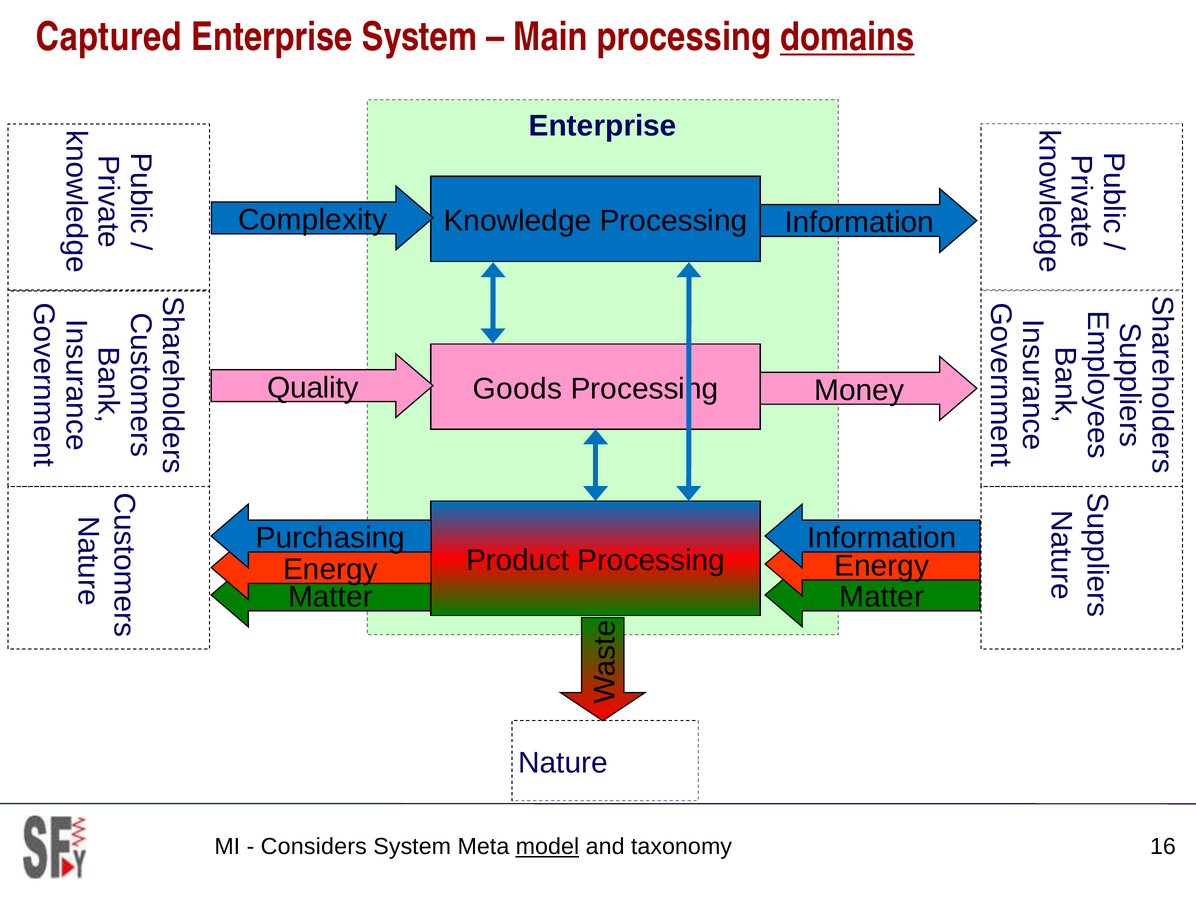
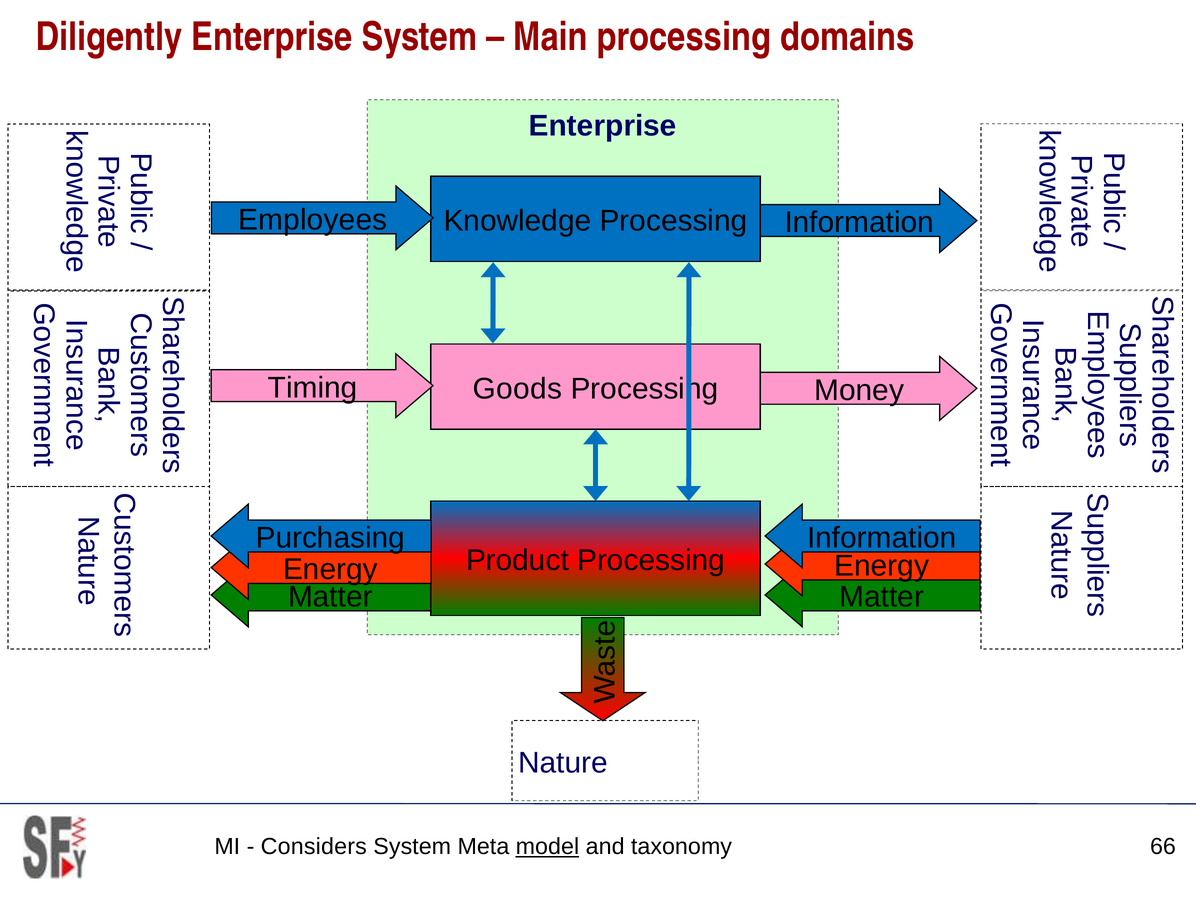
Captured: Captured -> Diligently
domains underline: present -> none
Complexity: Complexity -> Employees
Quality: Quality -> Timing
16: 16 -> 66
